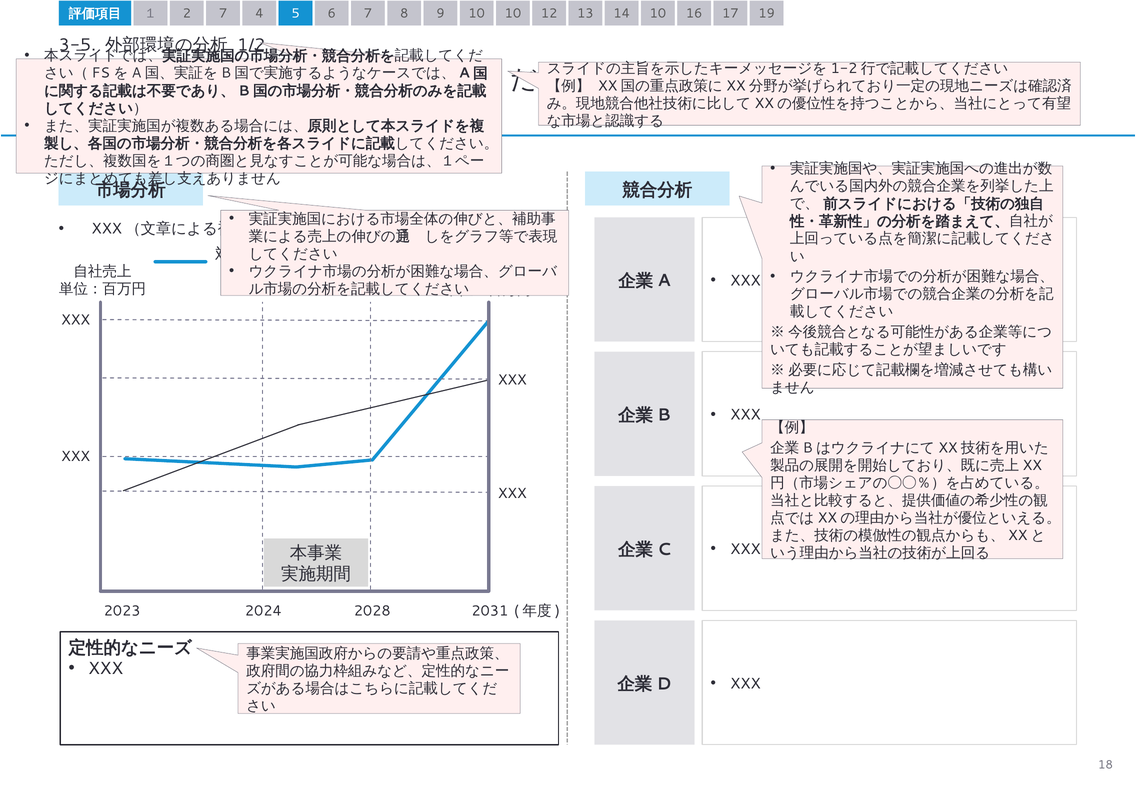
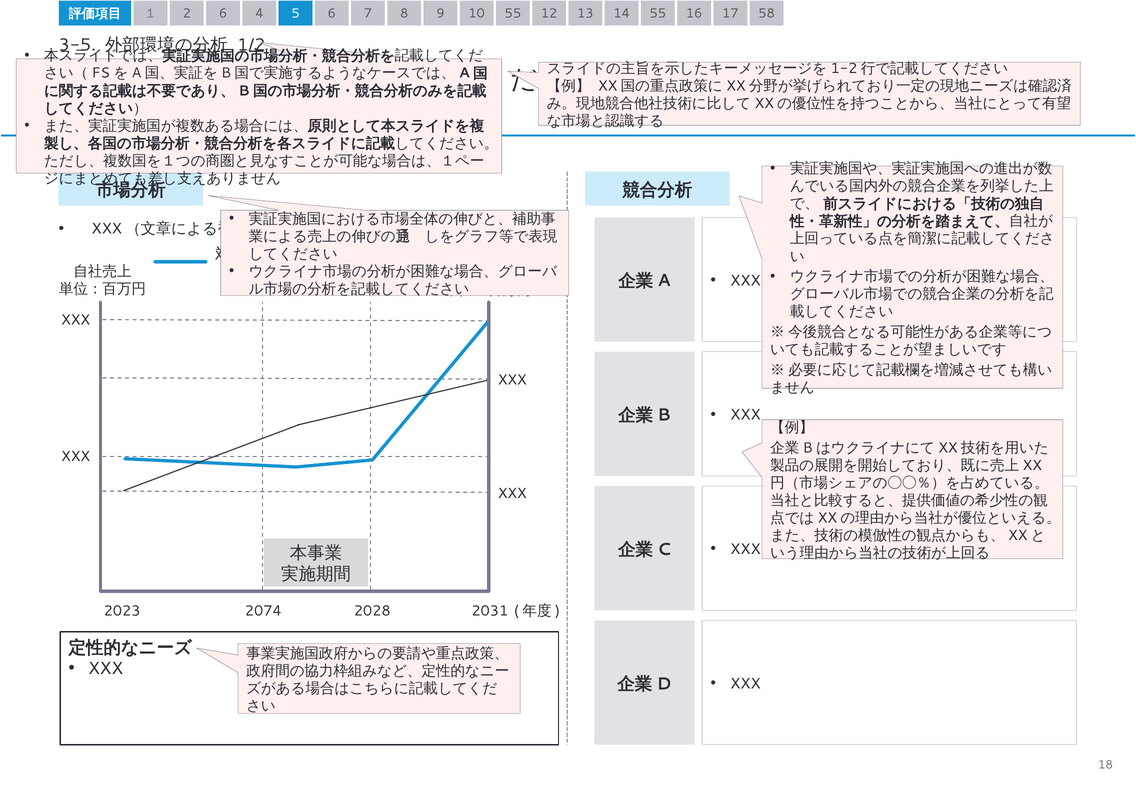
2 7: 7 -> 6
10 10: 10 -> 55
14 10: 10 -> 55
19: 19 -> 58
2024: 2024 -> 2074
